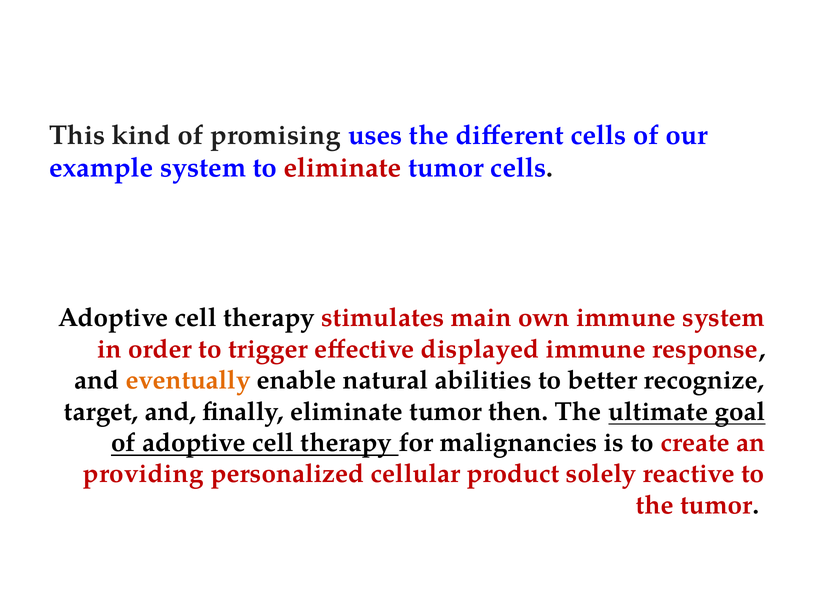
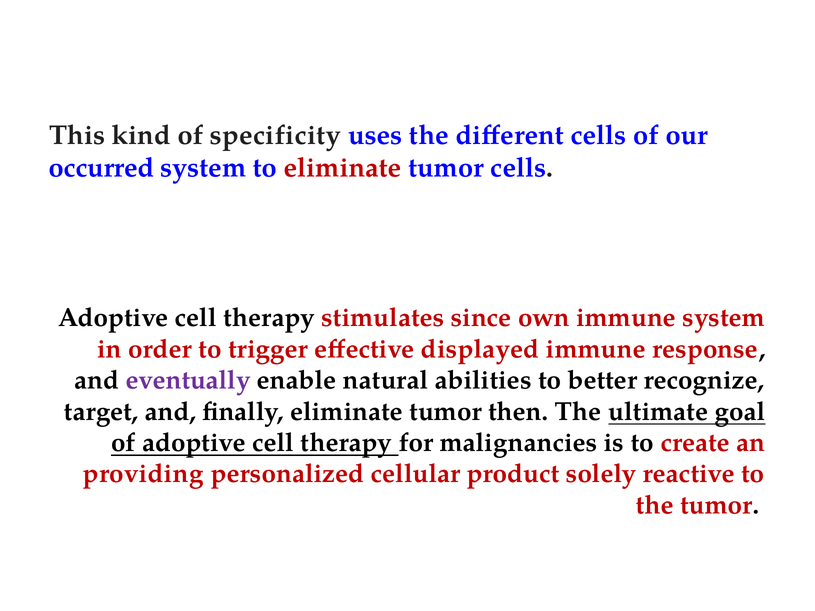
promising: promising -> specificity
example: example -> occurred
main: main -> since
eventually colour: orange -> purple
